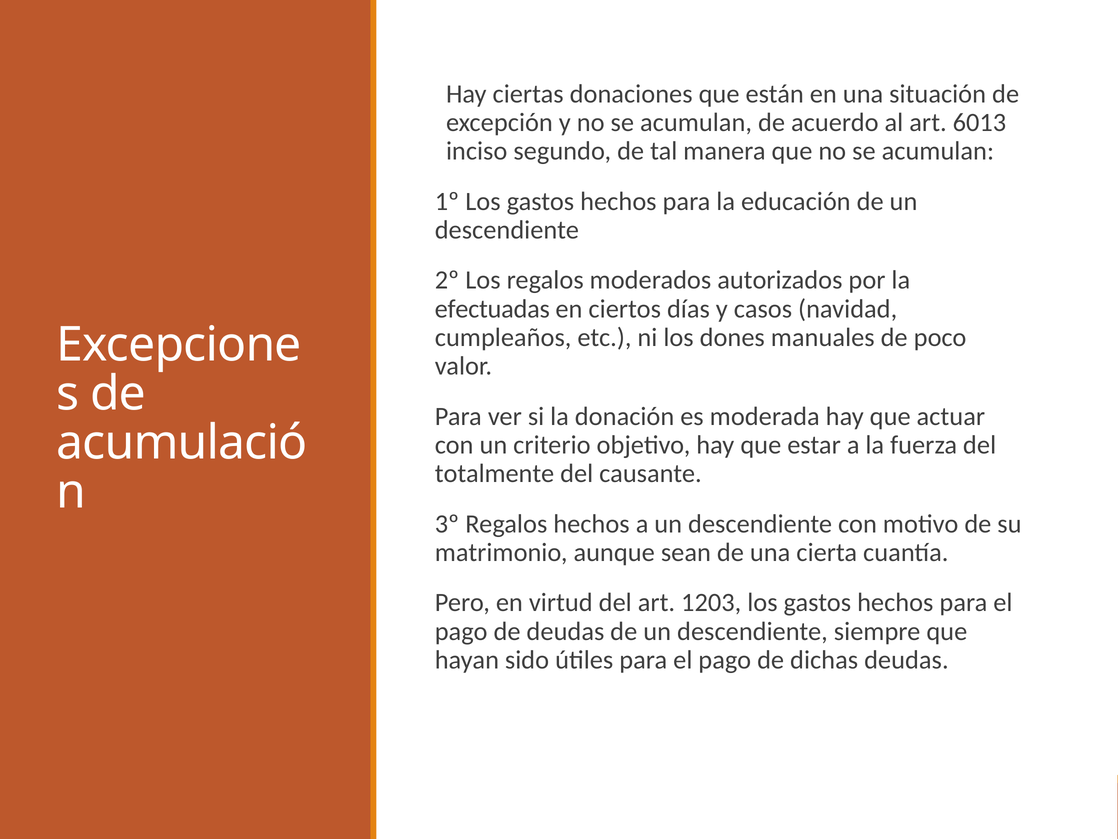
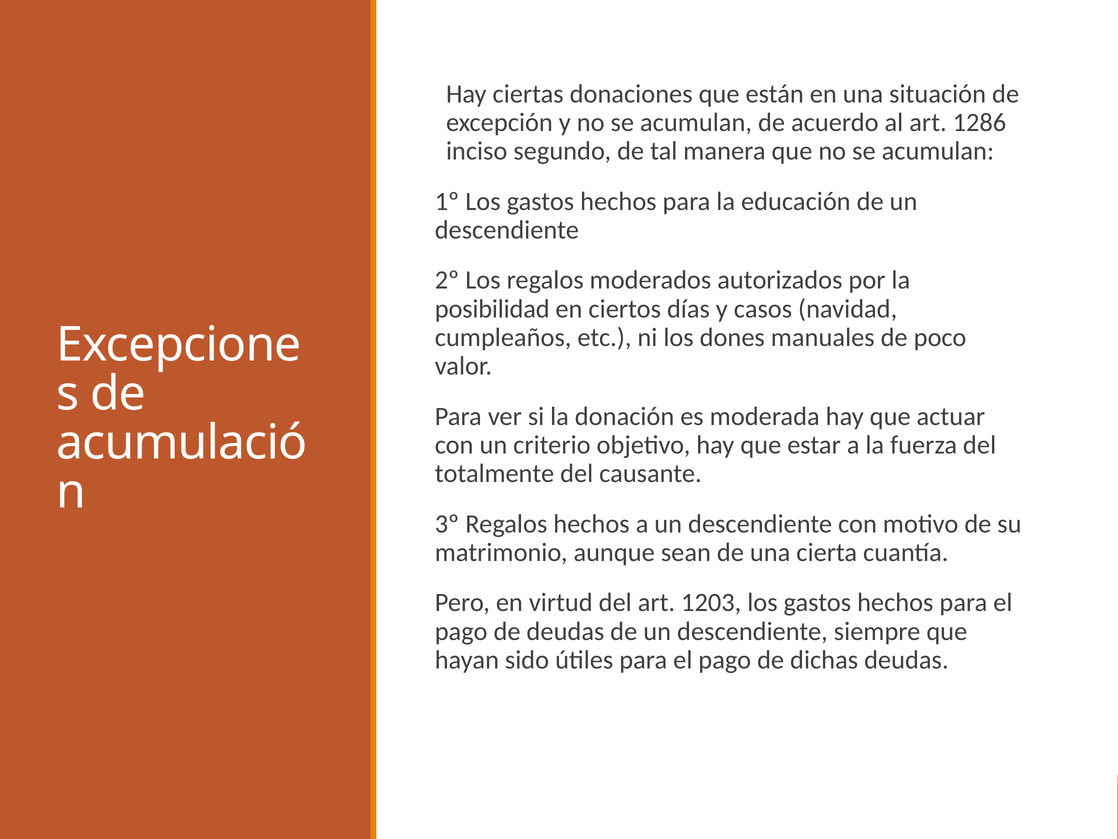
6013: 6013 -> 1286
efectuadas: efectuadas -> posibilidad
